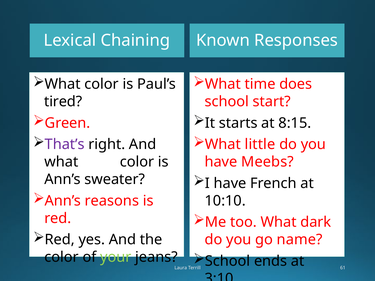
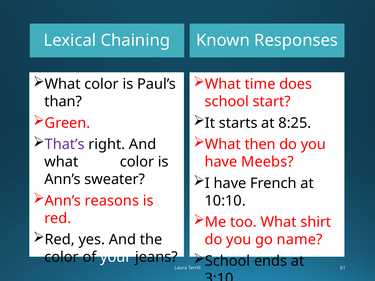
tired: tired -> than
8:15: 8:15 -> 8:25
little: little -> then
dark: dark -> shirt
your colour: light green -> white
